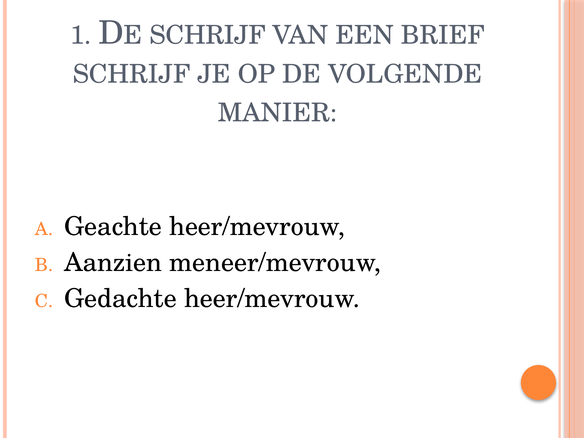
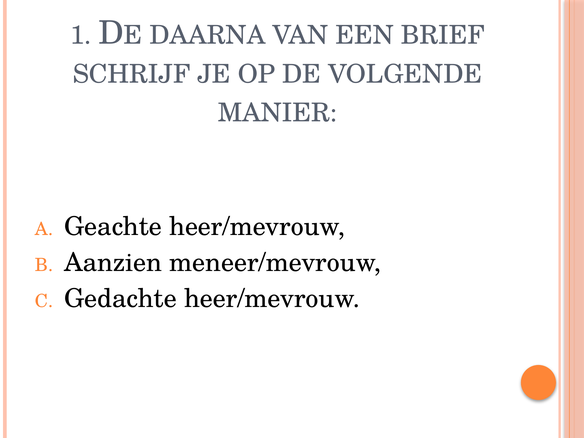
SCHRIJF at (208, 35): SCHRIJF -> DAARNA
